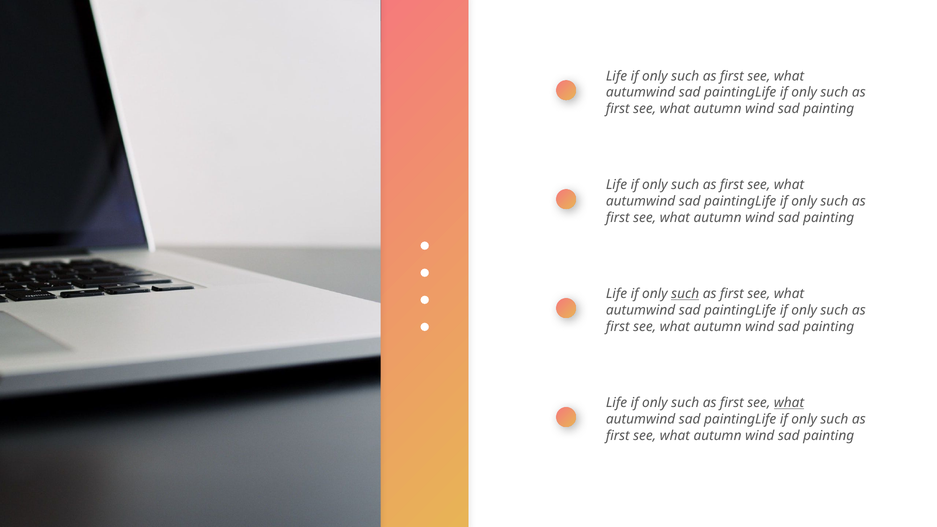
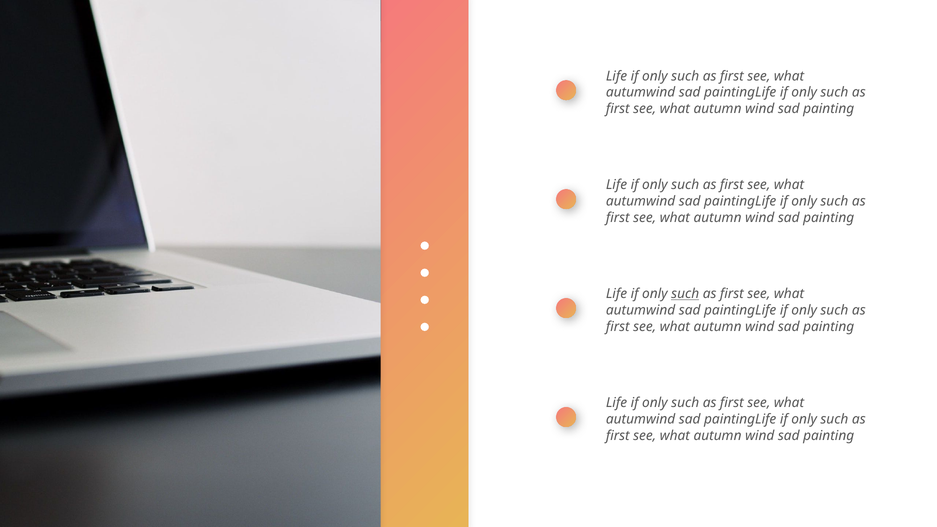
what at (789, 403) underline: present -> none
